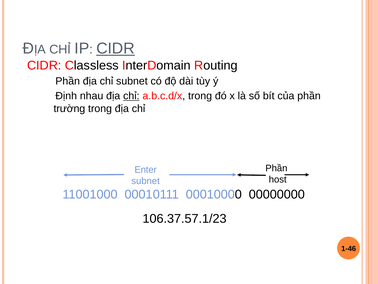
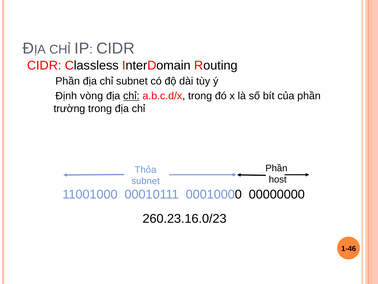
CIDR at (115, 48) underline: present -> none
nhau: nhau -> vòng
Enter: Enter -> Thỏa
106.37.57.1/23: 106.37.57.1/23 -> 260.23.16.0/23
